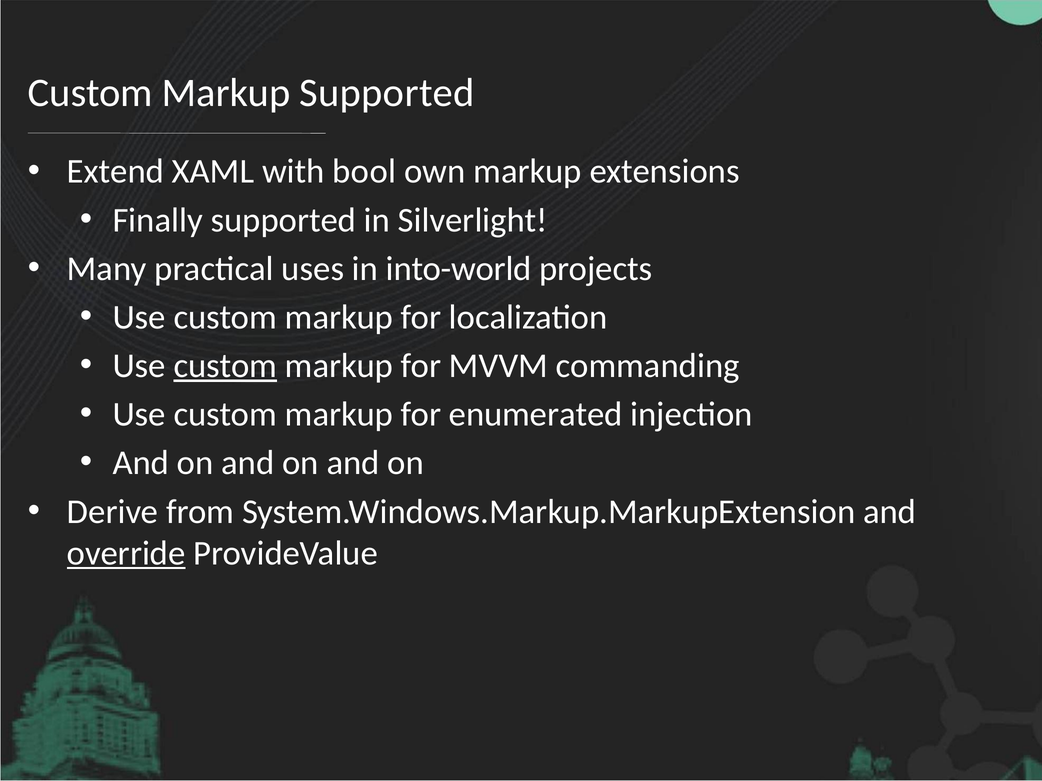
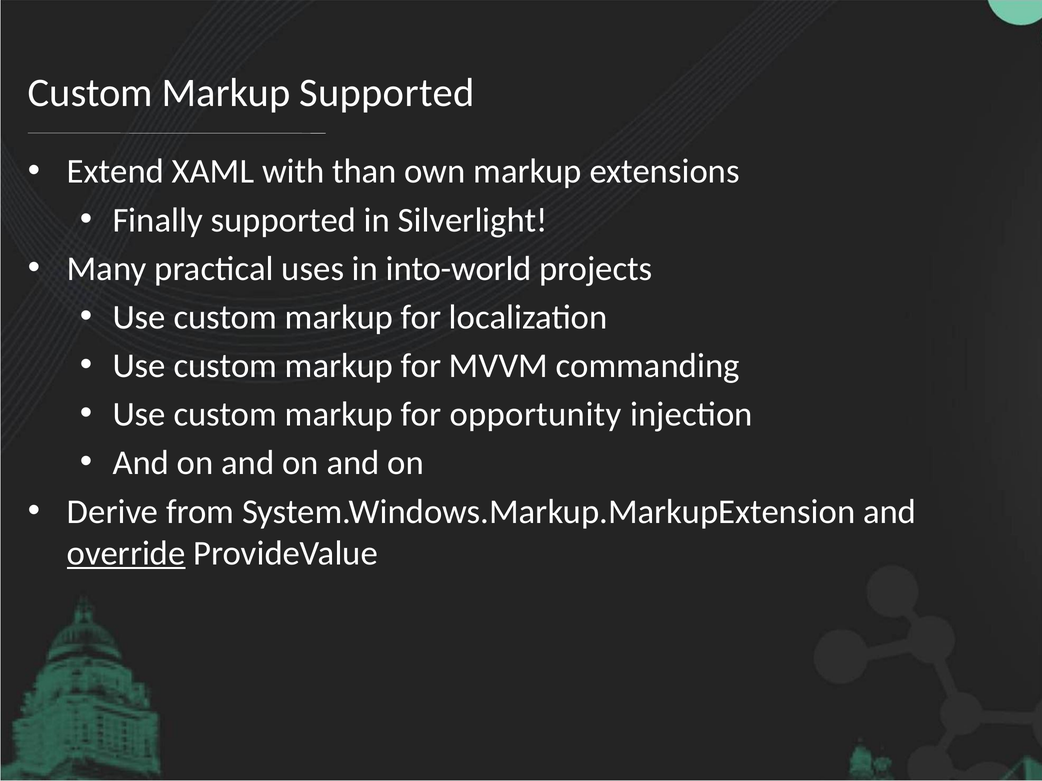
bool: bool -> than
custom at (225, 366) underline: present -> none
enumerated: enumerated -> opportunity
